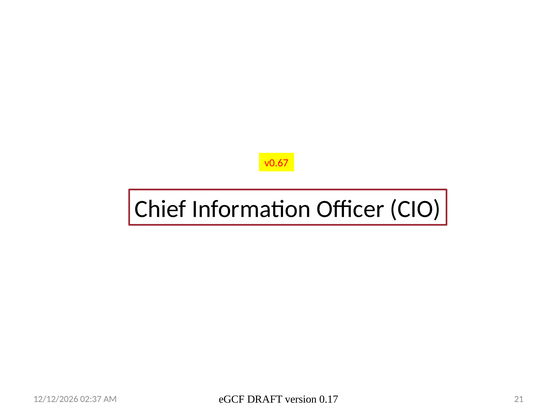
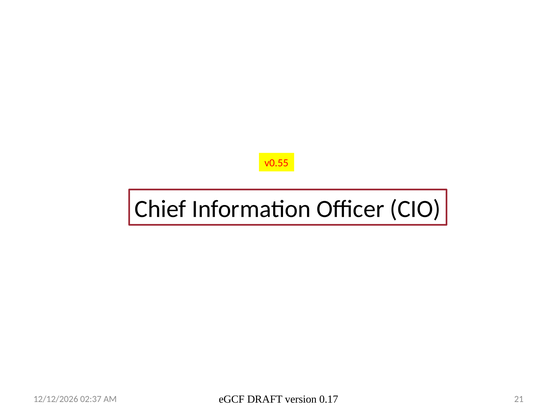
v0.67: v0.67 -> v0.55
